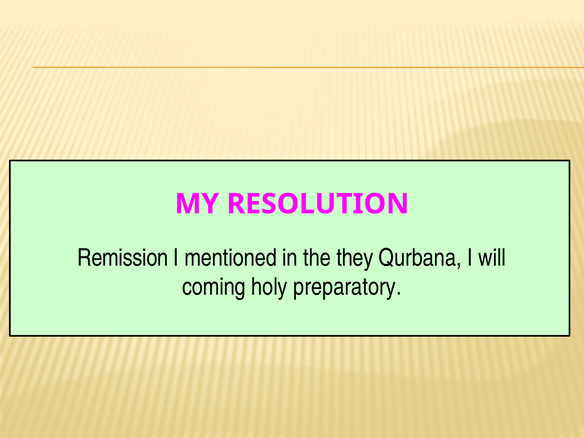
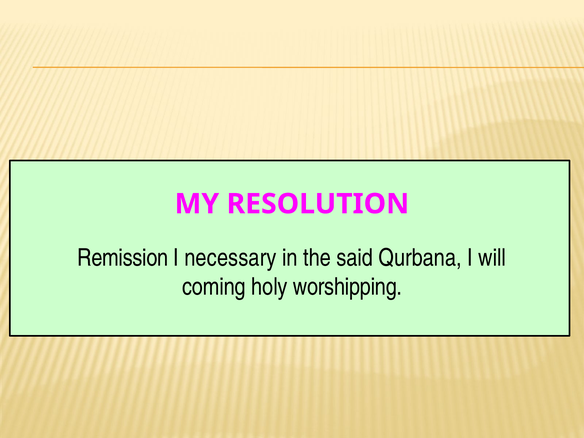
mentioned: mentioned -> necessary
they: they -> said
preparatory: preparatory -> worshipping
